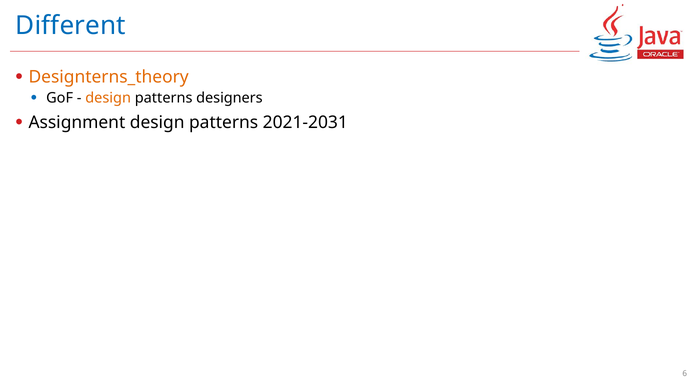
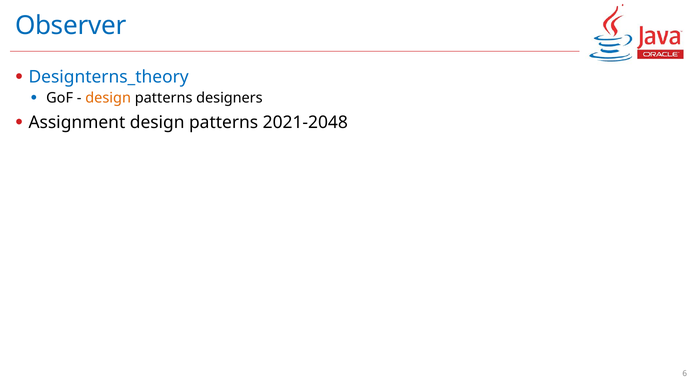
Different: Different -> Observer
Designterns_theory colour: orange -> blue
2021-2031: 2021-2031 -> 2021-2048
